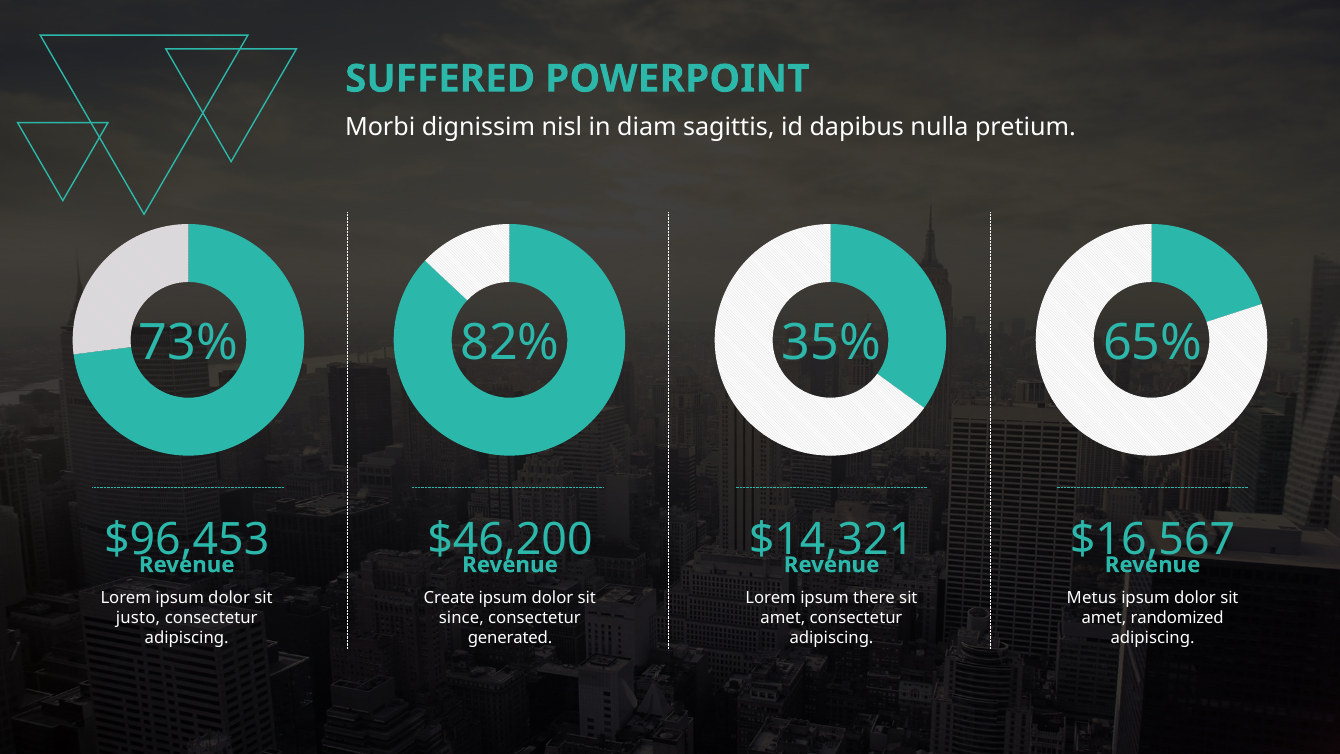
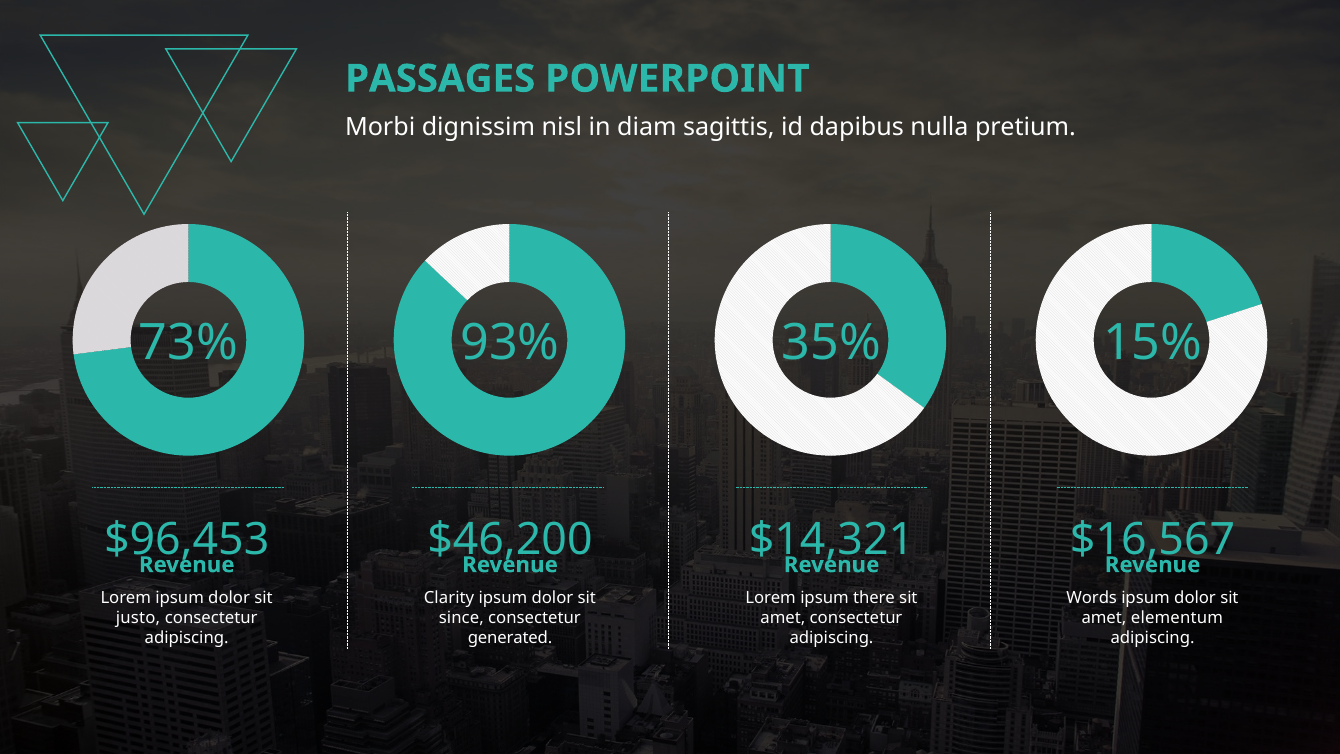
SUFFERED: SUFFERED -> PASSAGES
82%: 82% -> 93%
65%: 65% -> 15%
Create: Create -> Clarity
Metus: Metus -> Words
randomized: randomized -> elementum
